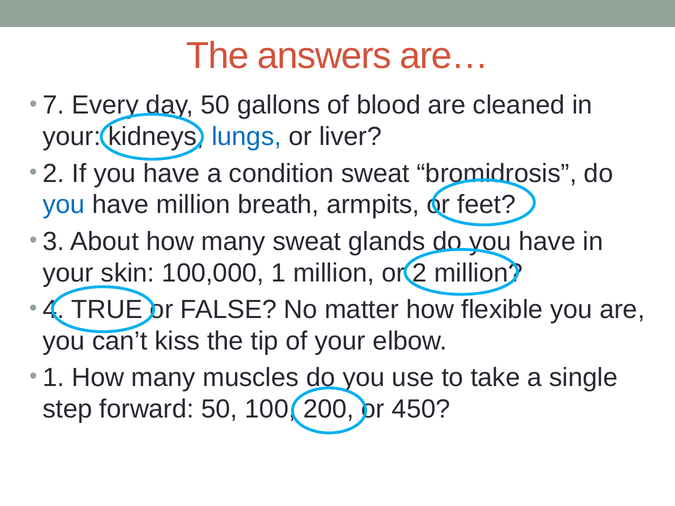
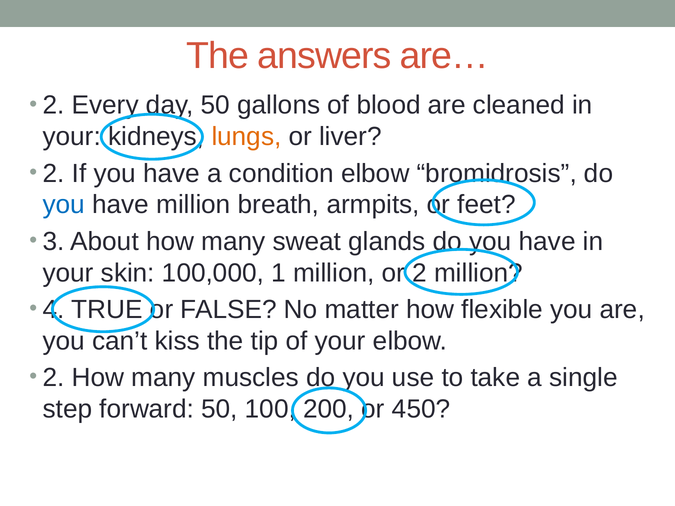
7 at (54, 105): 7 -> 2
lungs colour: blue -> orange
condition sweat: sweat -> elbow
1 at (54, 378): 1 -> 2
